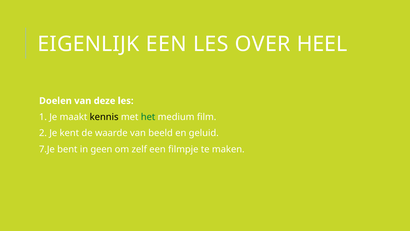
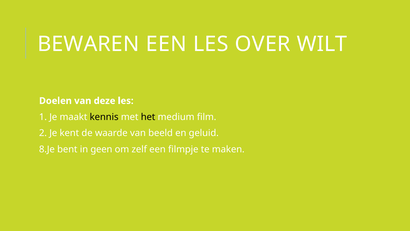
EIGENLIJK: EIGENLIJK -> BEWAREN
HEEL: HEEL -> WILT
het colour: green -> black
7.Je: 7.Je -> 8.Je
